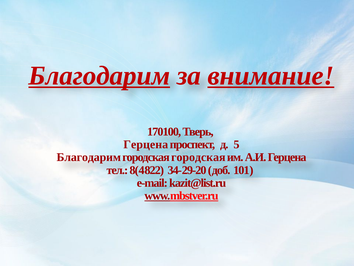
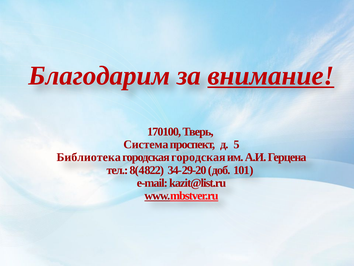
Благодарим at (99, 75) underline: present -> none
Герцена at (146, 144): Герцена -> Система
Благодарим at (89, 157): Благодарим -> Библиотека
